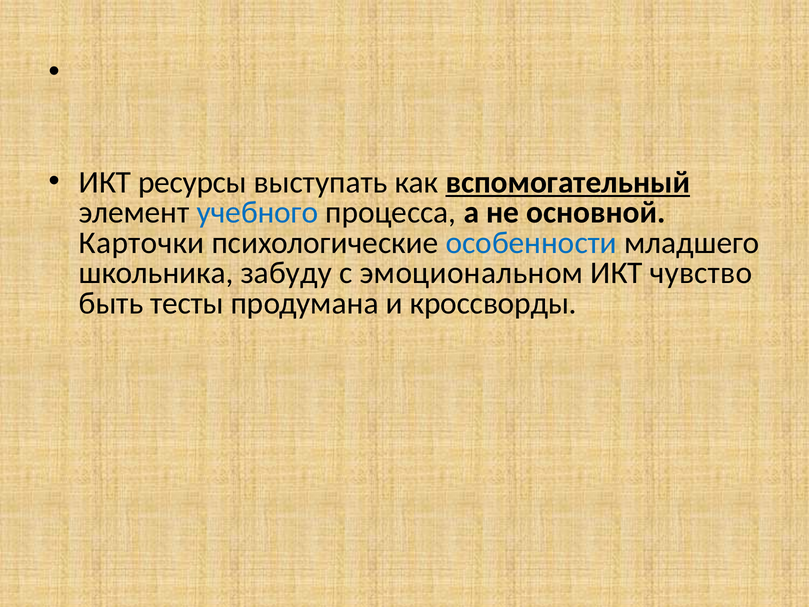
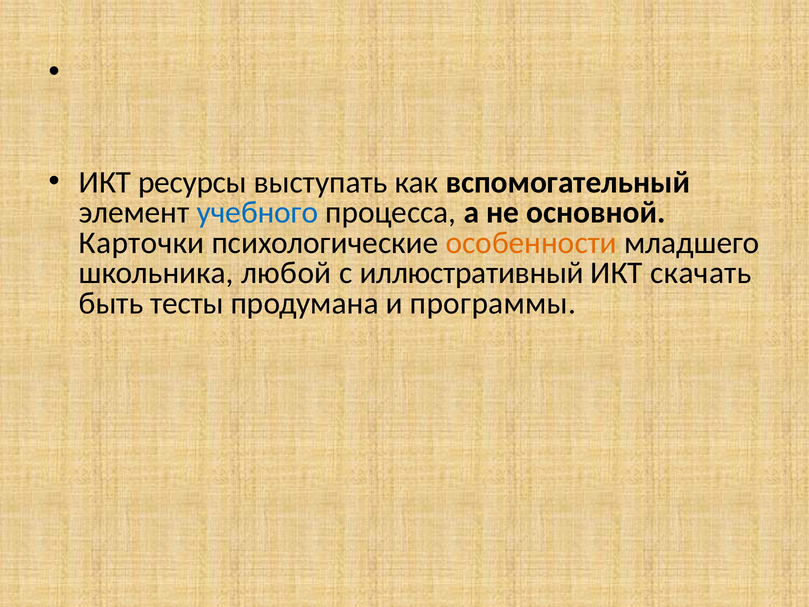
вспомогательный underline: present -> none
особенности colour: blue -> orange
забуду: забуду -> любой
эмоциональном: эмоциональном -> иллюстративный
чувство: чувство -> скачать
кроссворды: кроссворды -> программы
